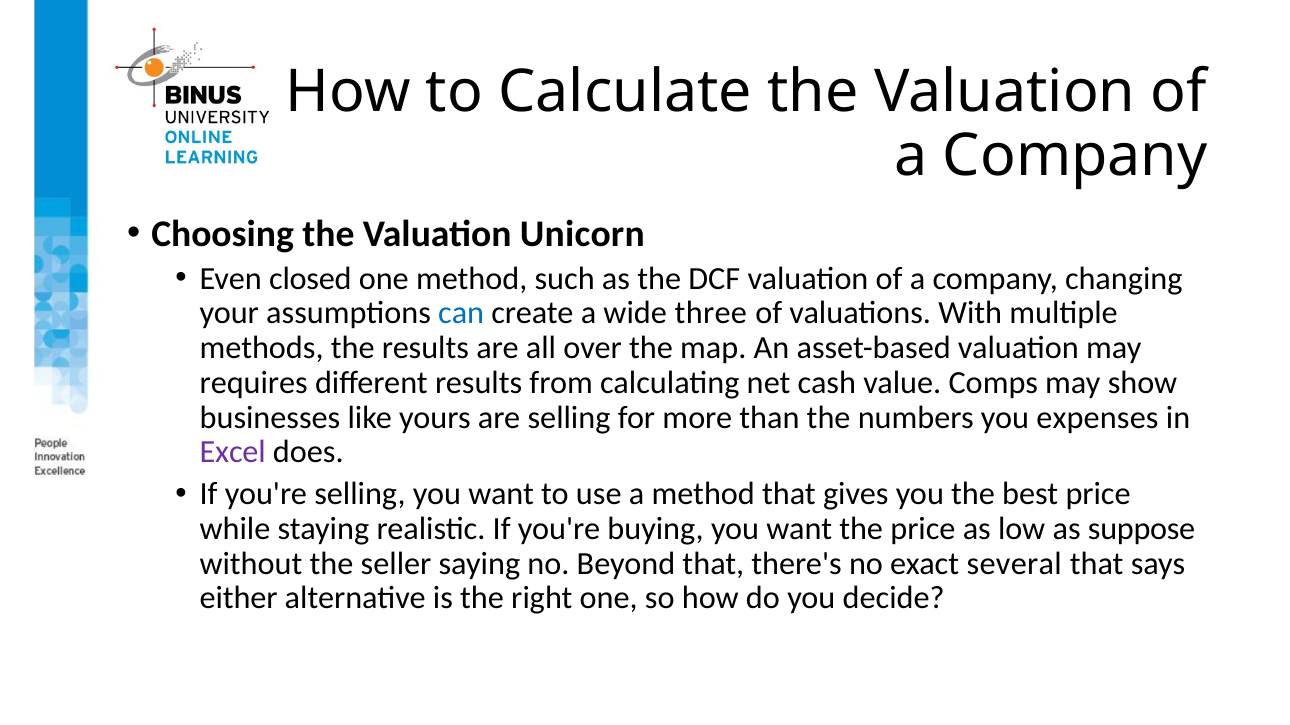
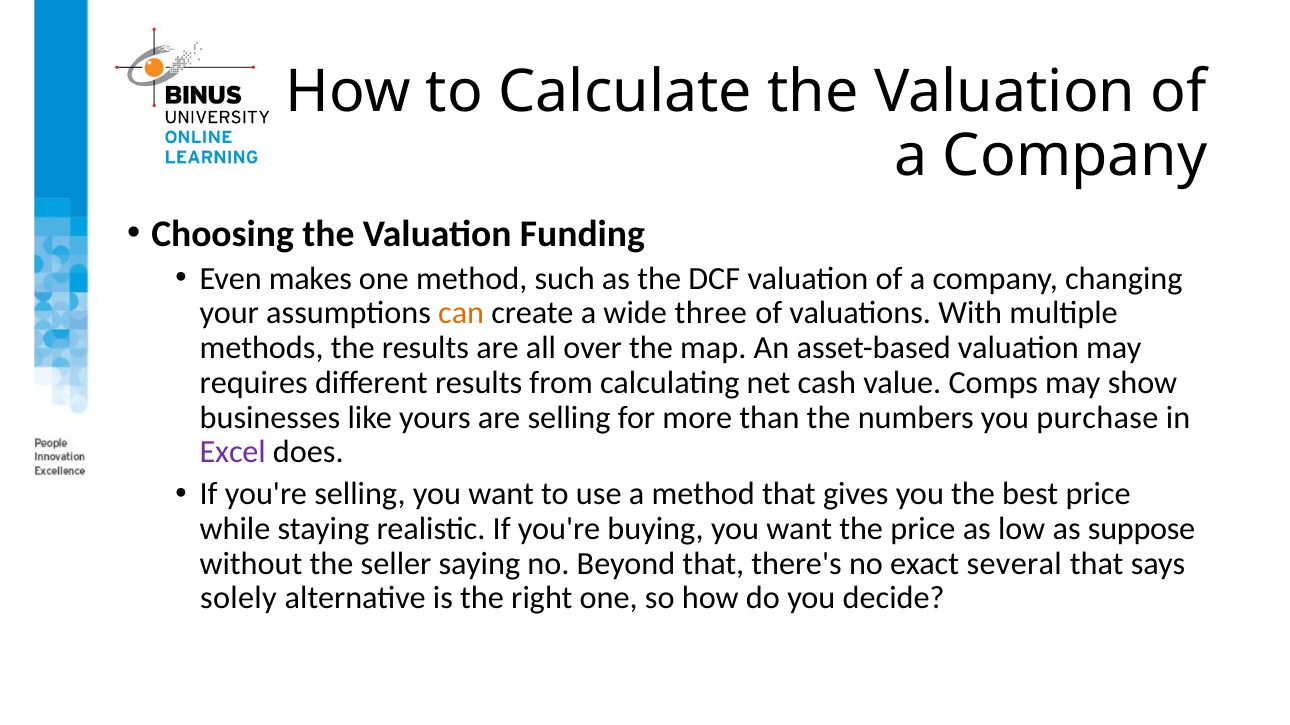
Unicorn: Unicorn -> Funding
closed: closed -> makes
can colour: blue -> orange
expenses: expenses -> purchase
either: either -> solely
